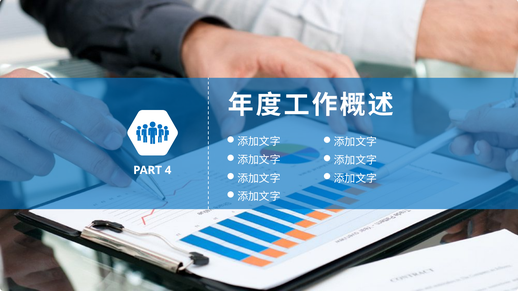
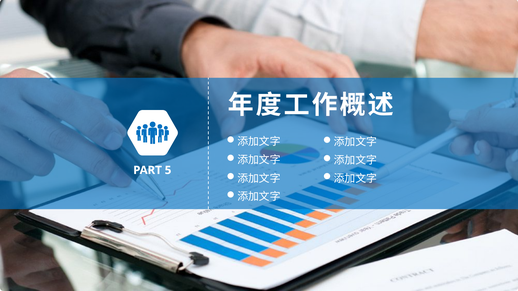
4: 4 -> 5
